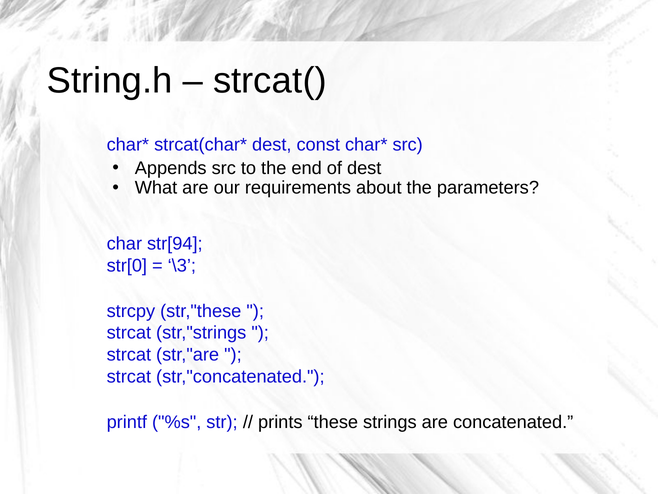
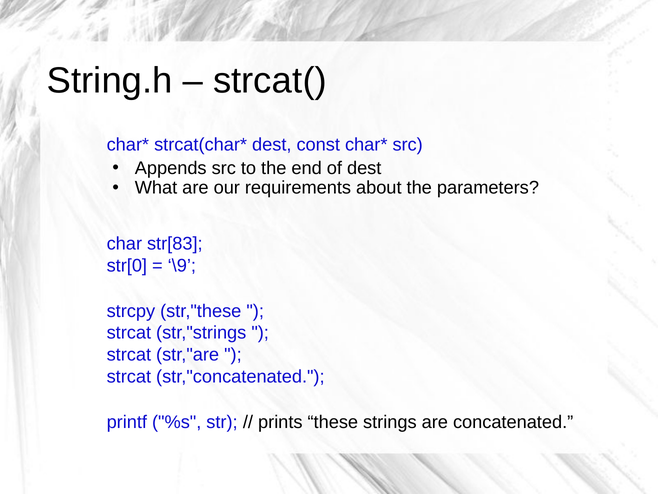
str[94: str[94 -> str[83
\3: \3 -> \9
